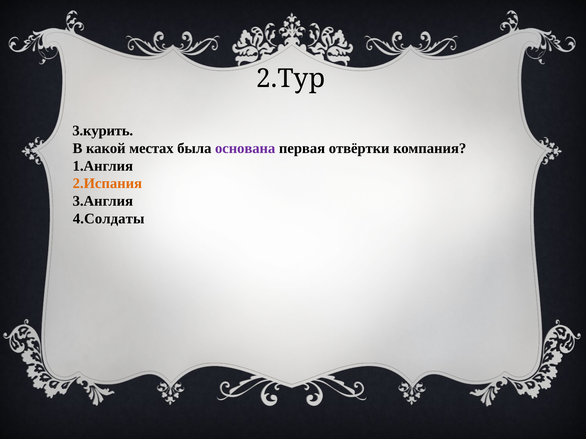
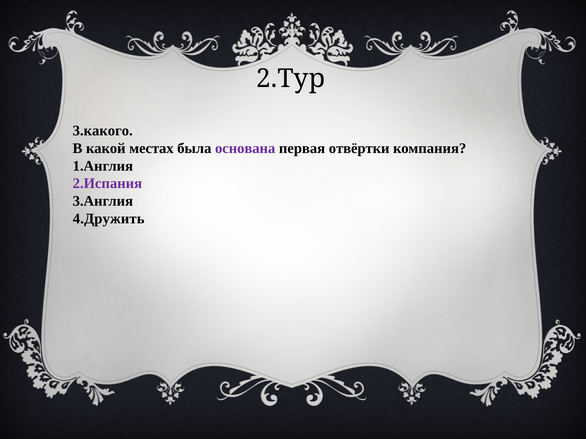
3.курить: 3.курить -> 3.какого
2.Испания colour: orange -> purple
4.Солдаты: 4.Солдаты -> 4.Дружить
